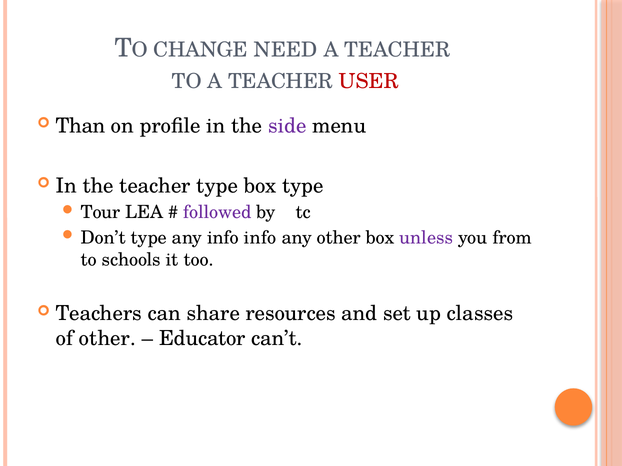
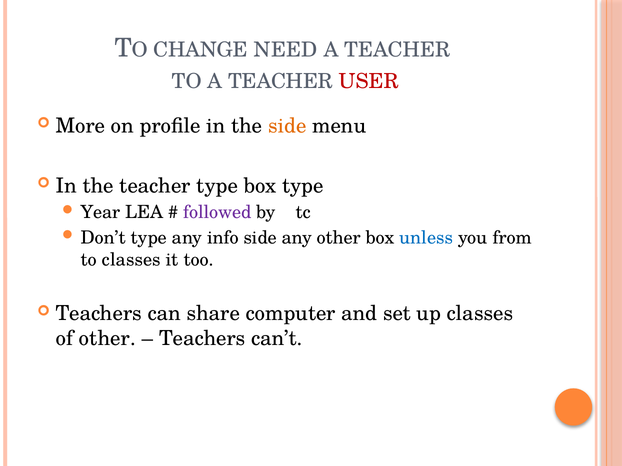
Than: Than -> More
side at (287, 126) colour: purple -> orange
Tour: Tour -> Year
info info: info -> side
unless colour: purple -> blue
to schools: schools -> classes
resources: resources -> computer
Educator at (202, 339): Educator -> Teachers
